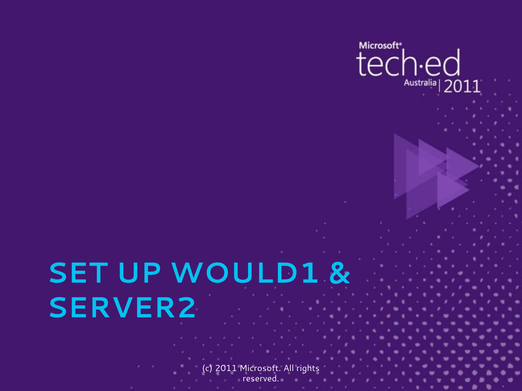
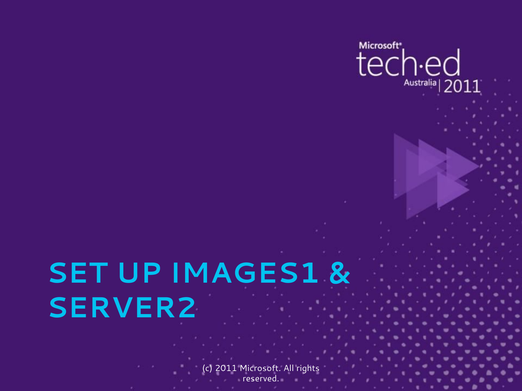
WOULD1: WOULD1 -> IMAGES1
